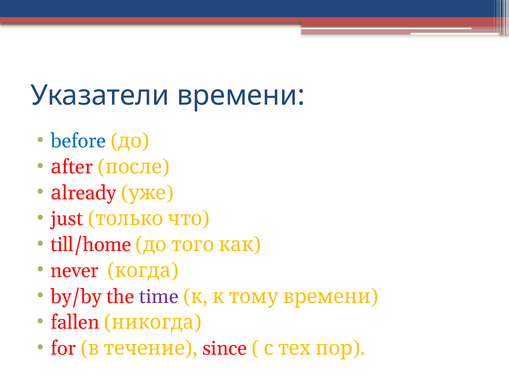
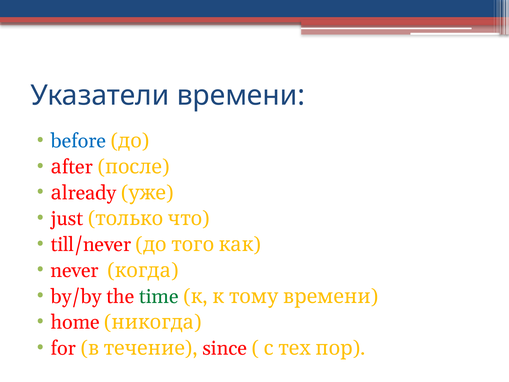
till/home: till/home -> till/never
time colour: purple -> green
fallen: fallen -> home
